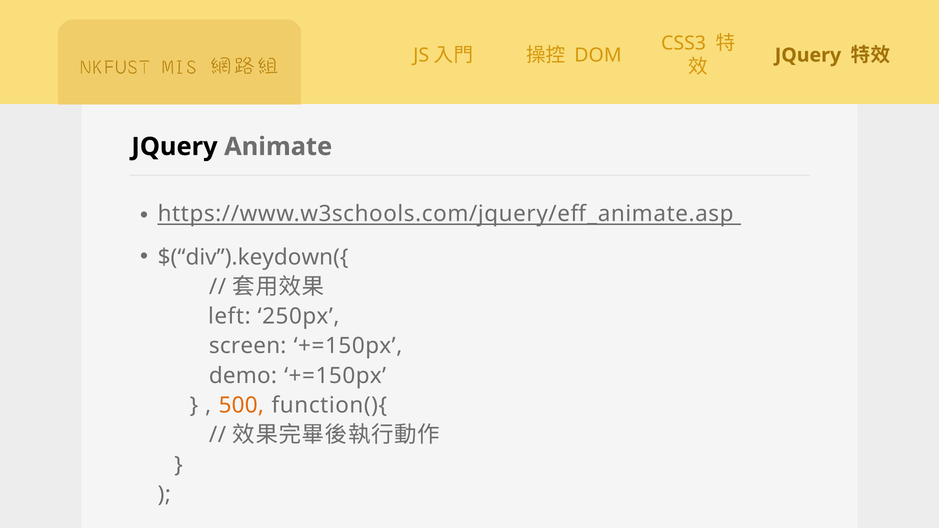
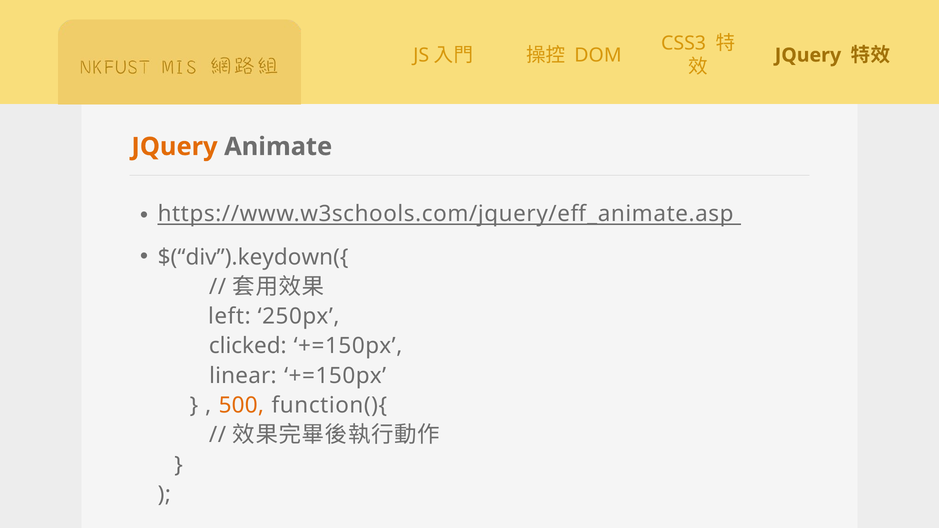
JQuery at (174, 147) colour: black -> orange
screen: screen -> clicked
demo: demo -> linear
